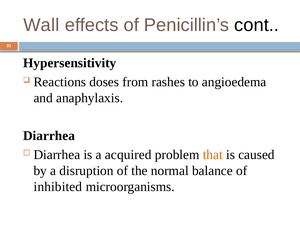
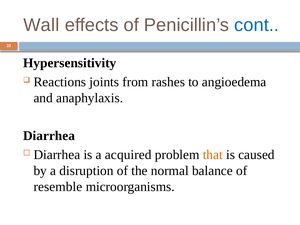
cont colour: black -> blue
doses: doses -> joints
inhibited: inhibited -> resemble
